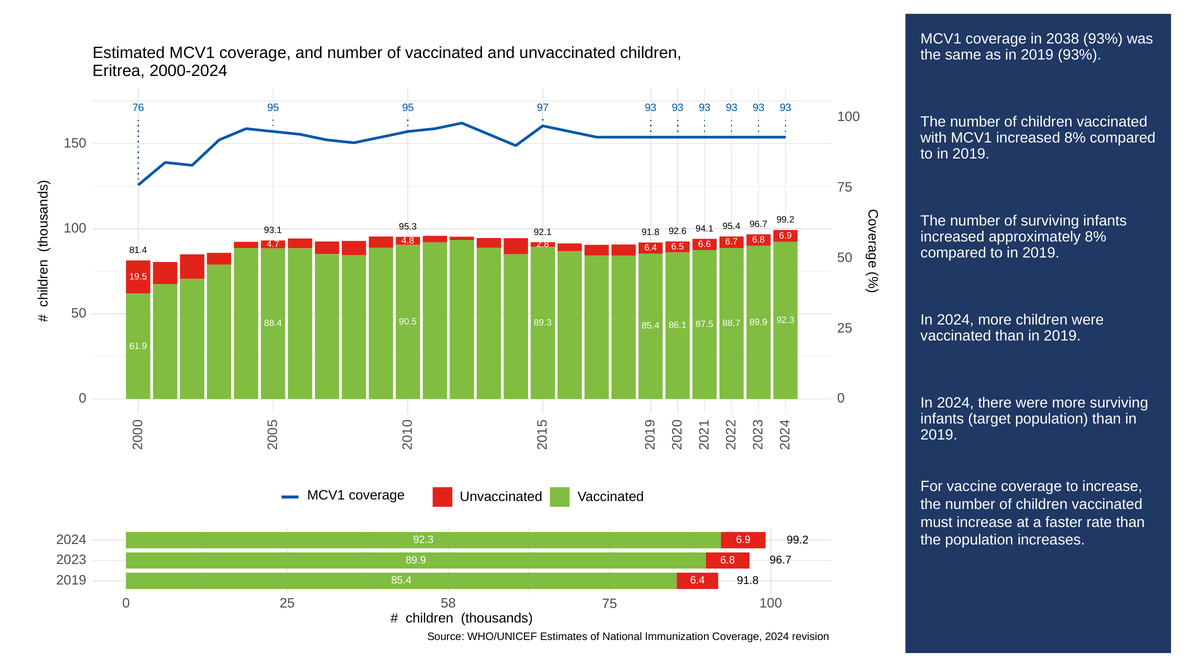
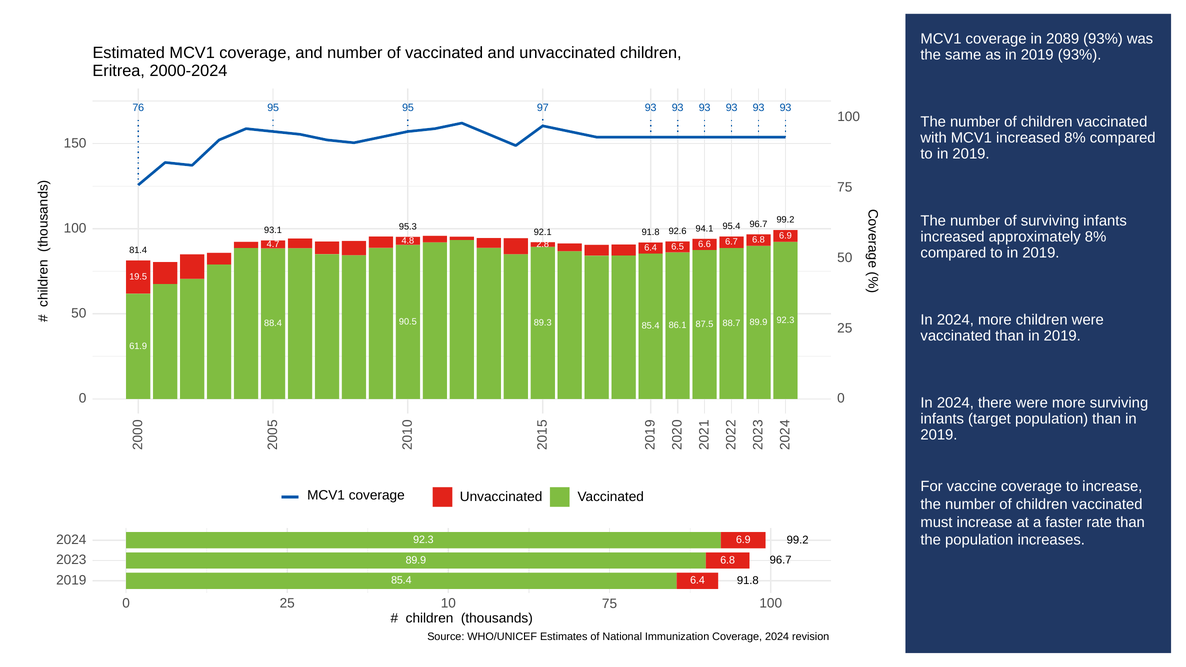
2038: 2038 -> 2089
58: 58 -> 10
